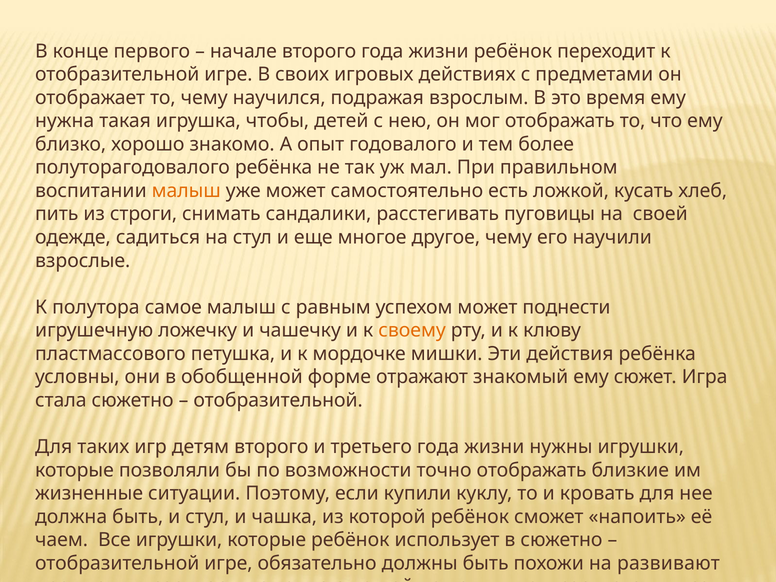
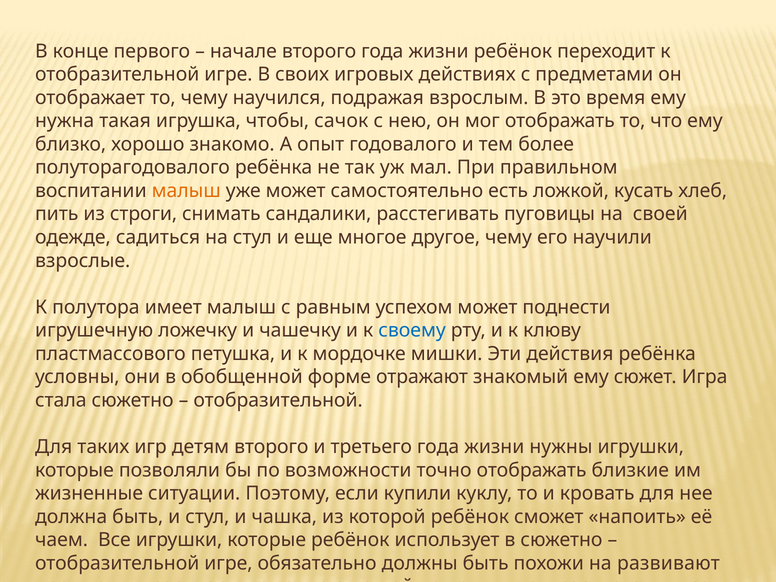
детей: детей -> сачок
самое: самое -> имеет
своему colour: orange -> blue
